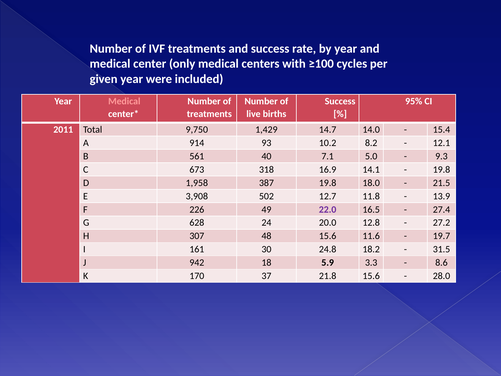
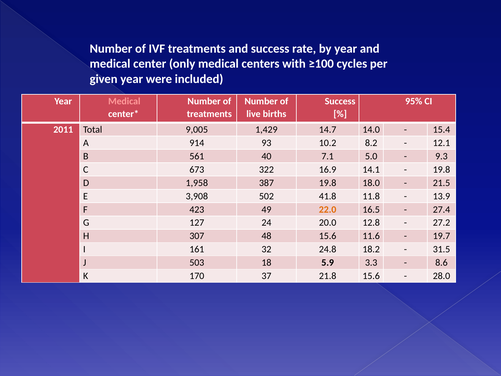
9,750: 9,750 -> 9,005
318: 318 -> 322
12.7: 12.7 -> 41.8
226: 226 -> 423
22.0 colour: purple -> orange
628: 628 -> 127
30: 30 -> 32
942: 942 -> 503
